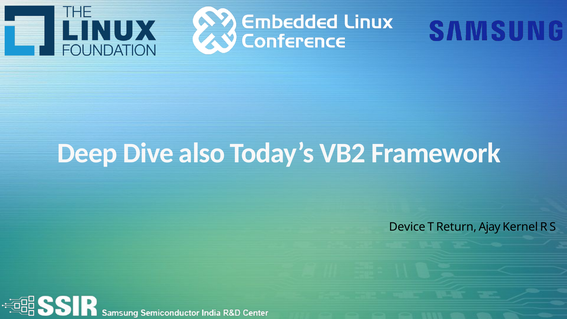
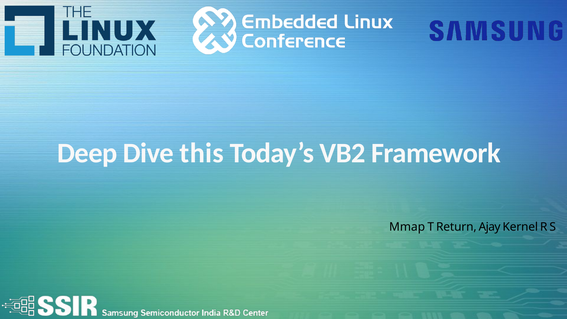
also: also -> this
Device: Device -> Mmap
